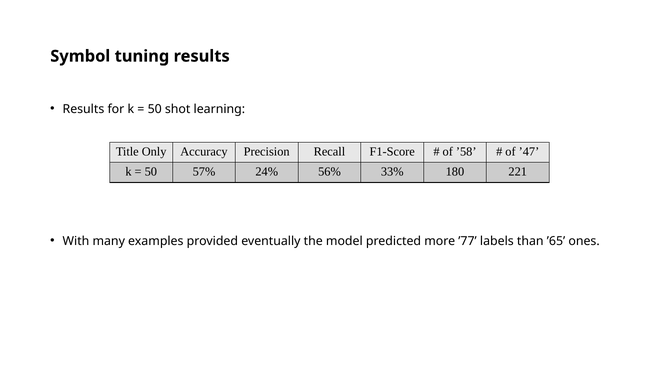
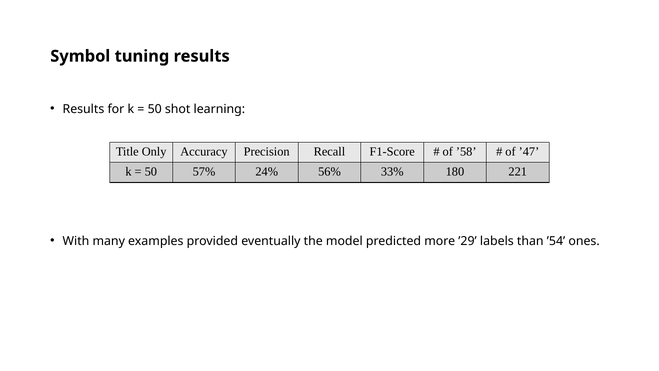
’77: ’77 -> ’29
’65: ’65 -> ’54
